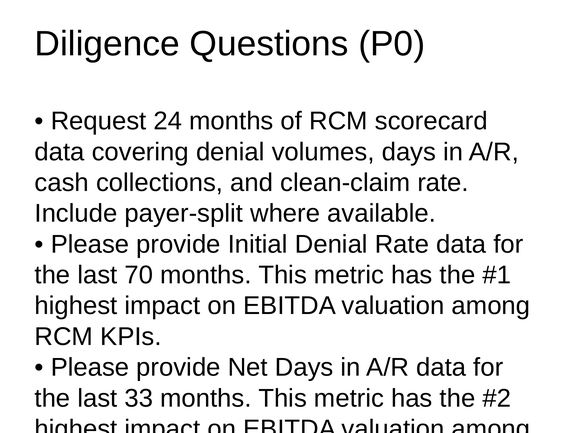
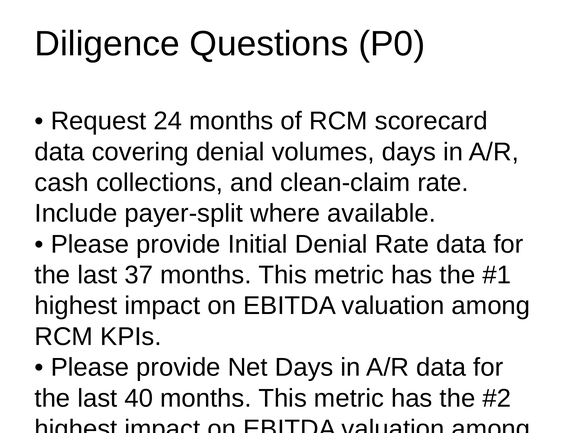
70: 70 -> 37
33: 33 -> 40
